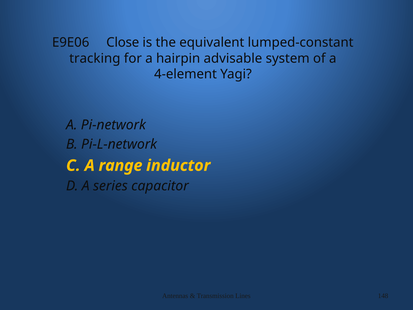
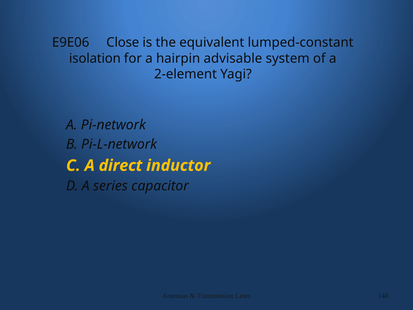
tracking: tracking -> isolation
4-element: 4-element -> 2-element
range: range -> direct
